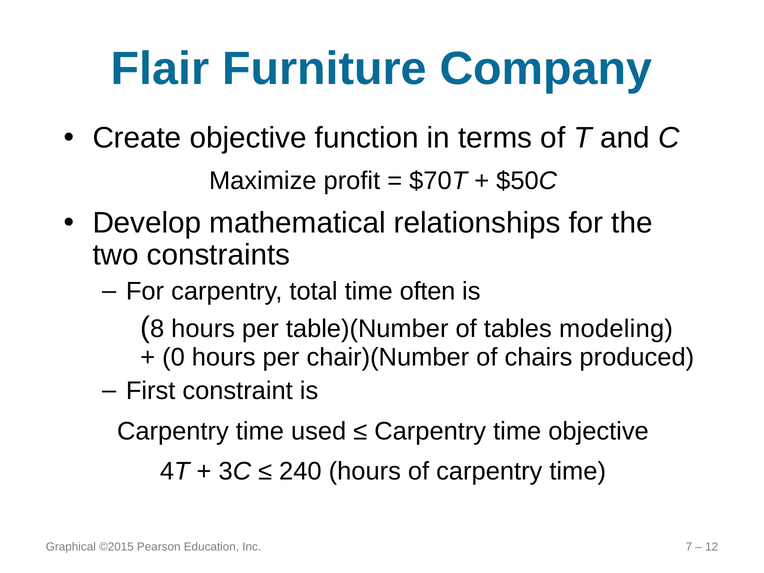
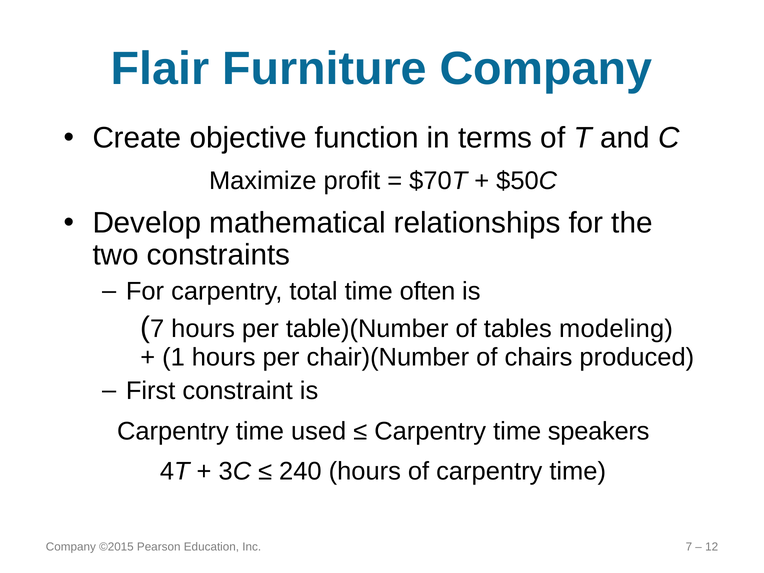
8 at (157, 329): 8 -> 7
0: 0 -> 1
time objective: objective -> speakers
Graphical at (71, 547): Graphical -> Company
